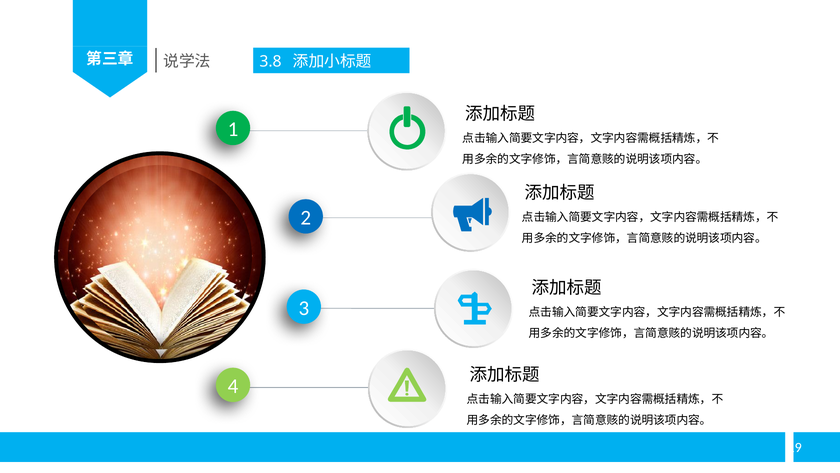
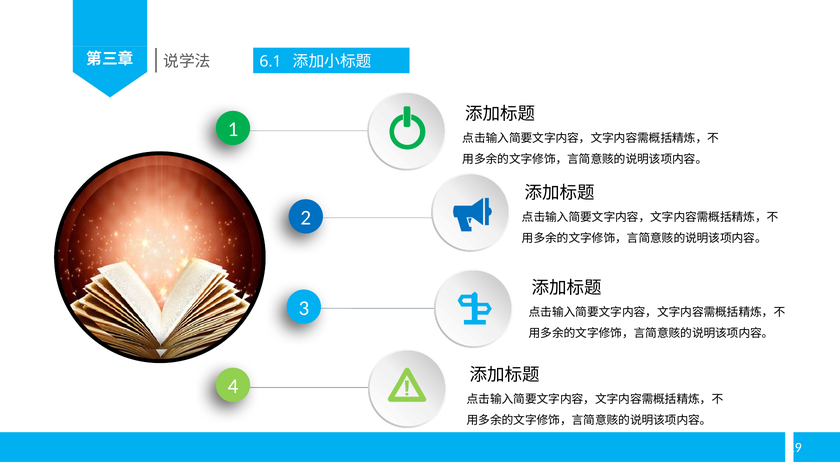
3.8: 3.8 -> 6.1
